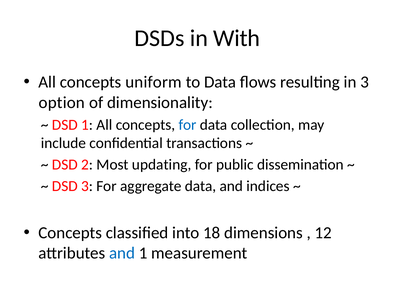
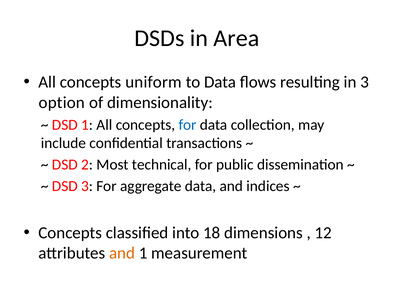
With: With -> Area
updating: updating -> technical
and at (122, 254) colour: blue -> orange
